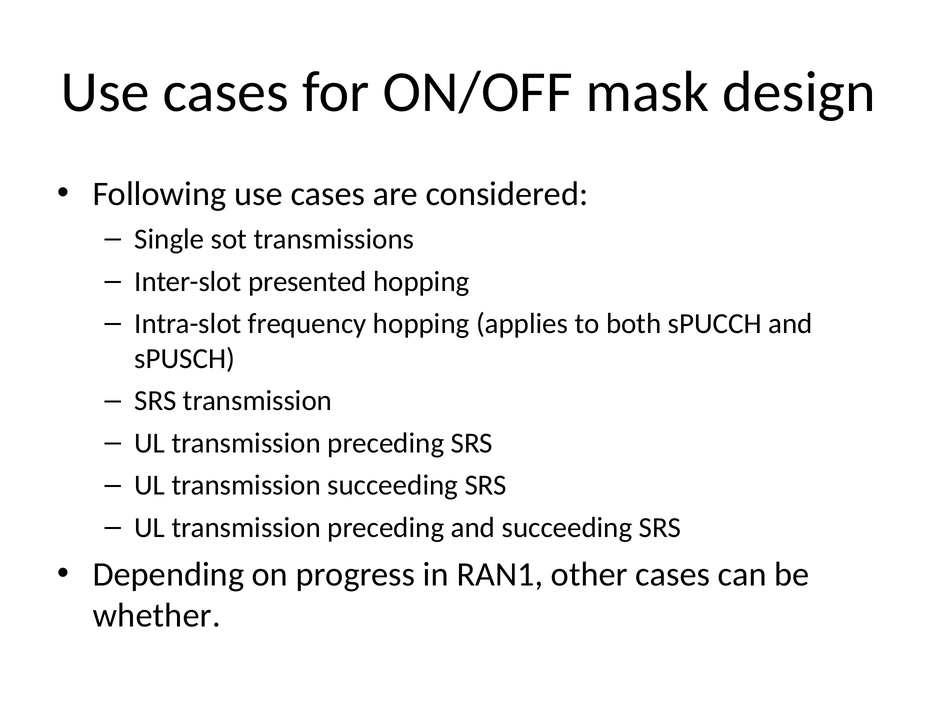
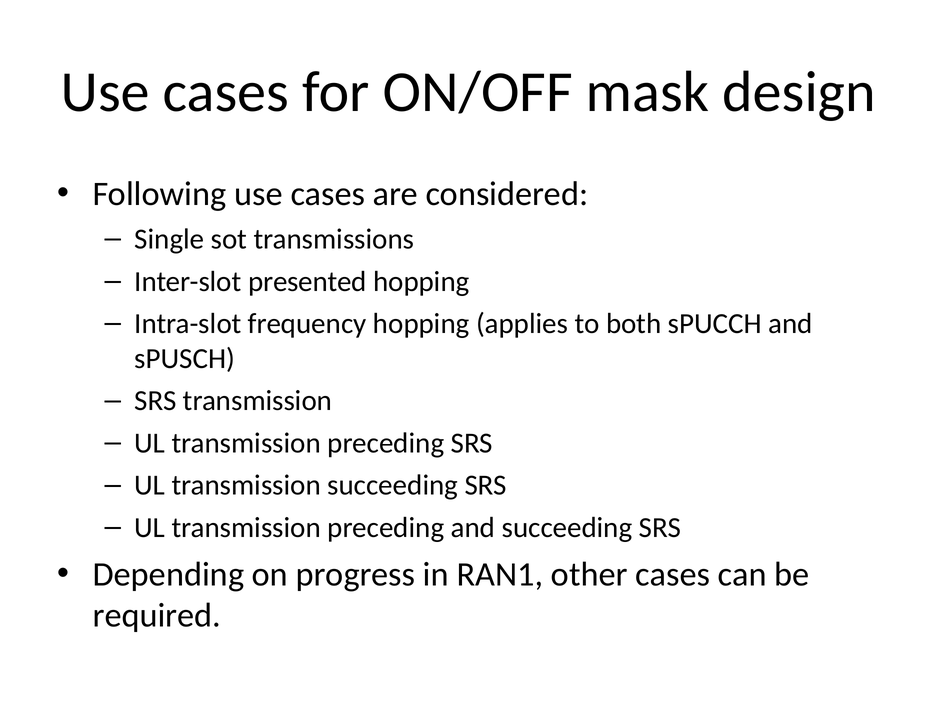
whether: whether -> required
